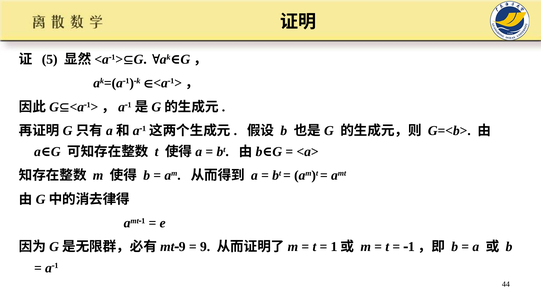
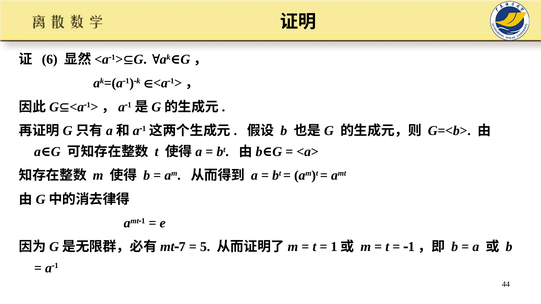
5: 5 -> 6
9 at (182, 247): 9 -> 7
9 at (205, 247): 9 -> 5
